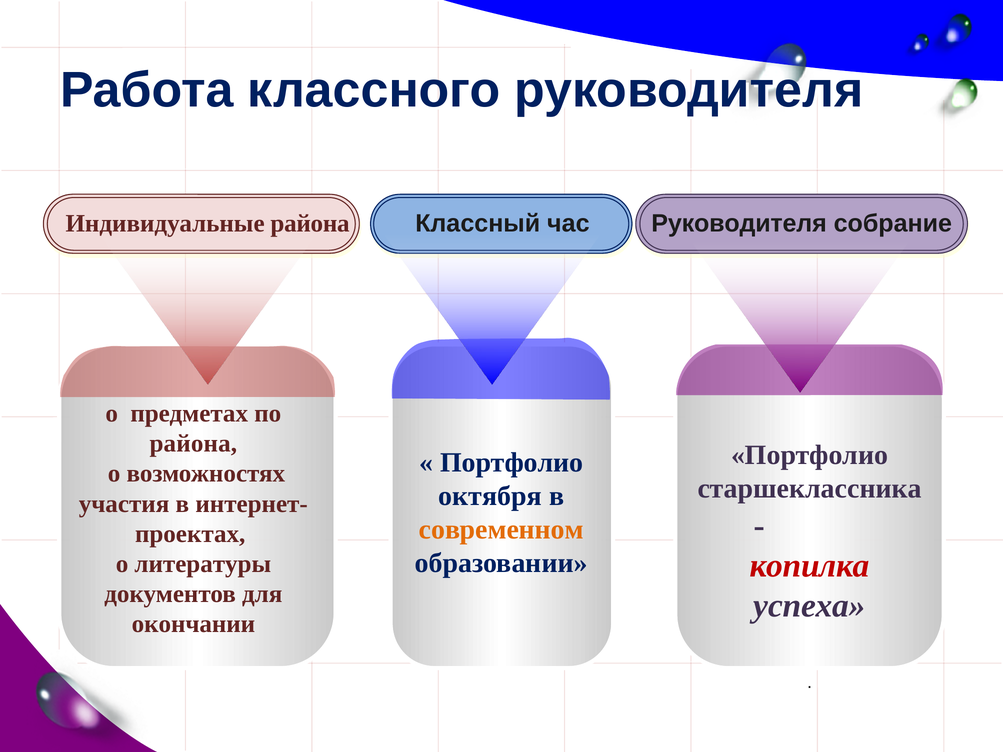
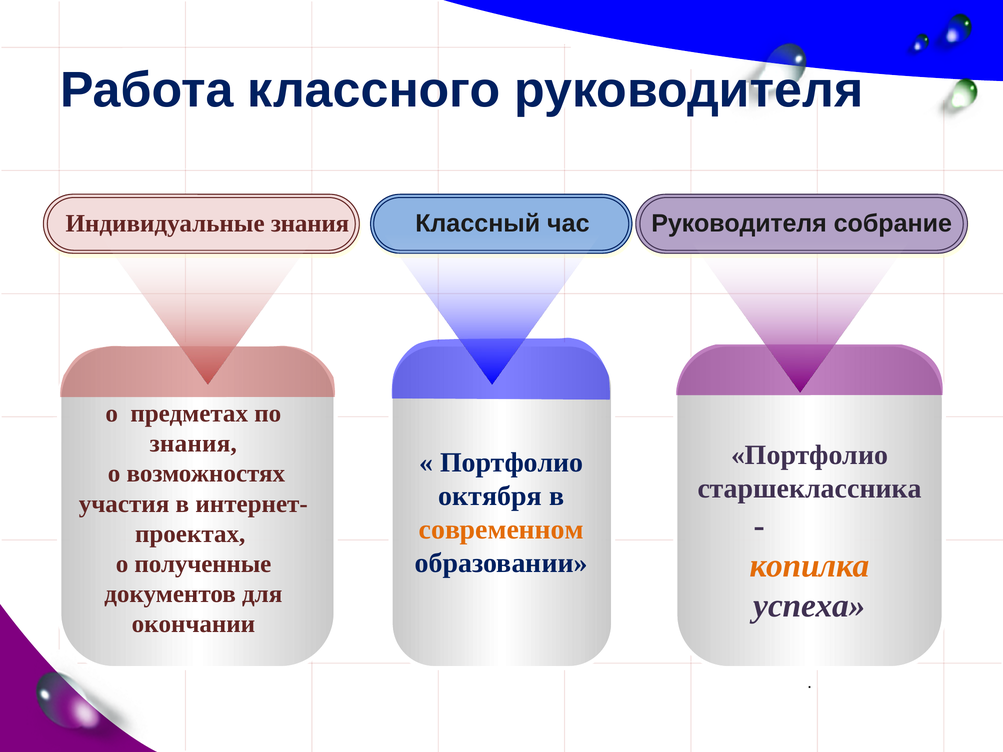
района at (310, 224): района -> знания
района at (193, 444): района -> знания
копилка colour: red -> orange
литературы: литературы -> полученные
